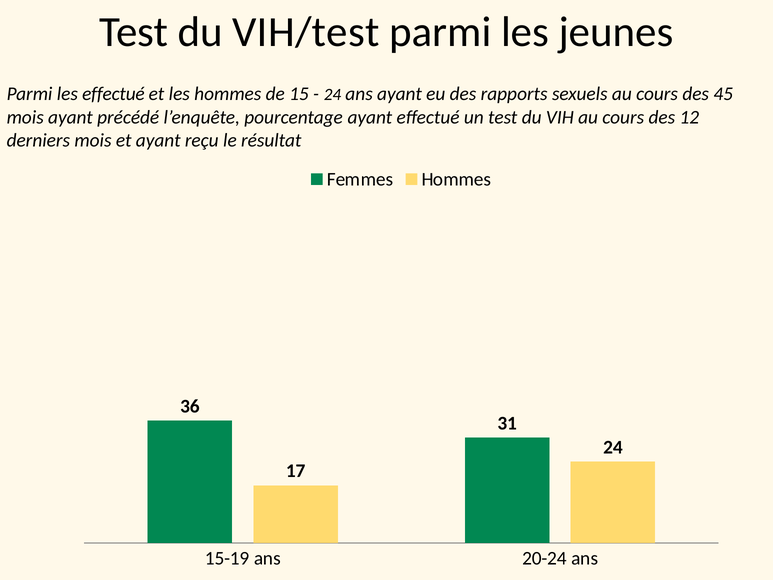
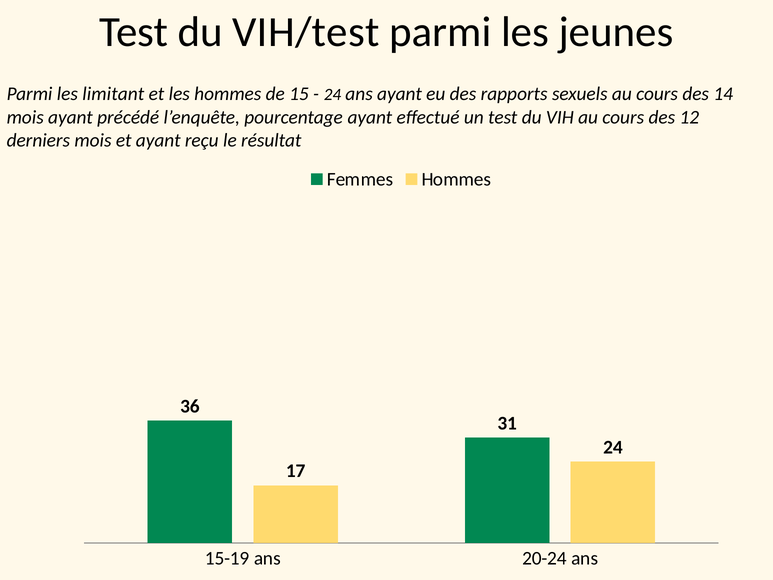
les effectué: effectué -> limitant
45: 45 -> 14
